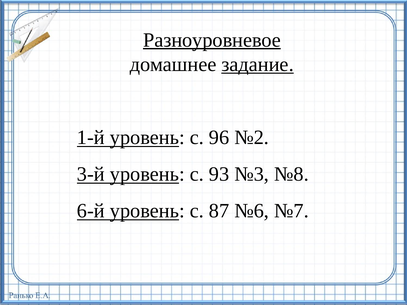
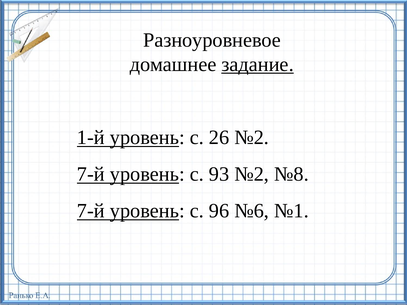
Разноуровневое underline: present -> none
96: 96 -> 26
3-й at (91, 174): 3-й -> 7-й
93 №3: №3 -> №2
6-й at (91, 211): 6-й -> 7-й
87: 87 -> 96
№7: №7 -> №1
